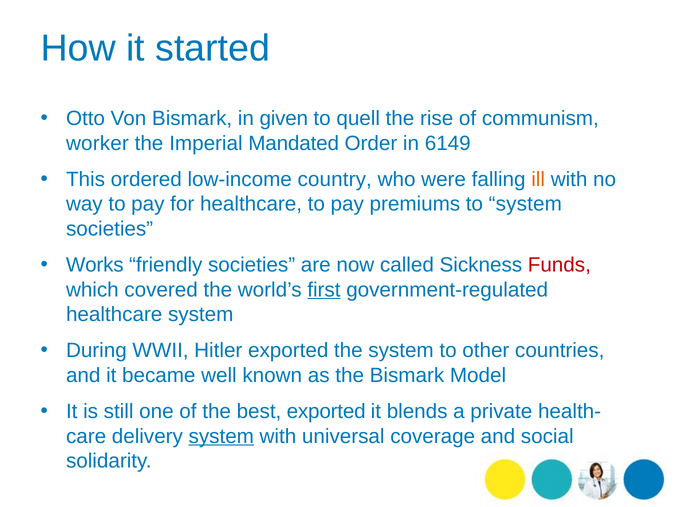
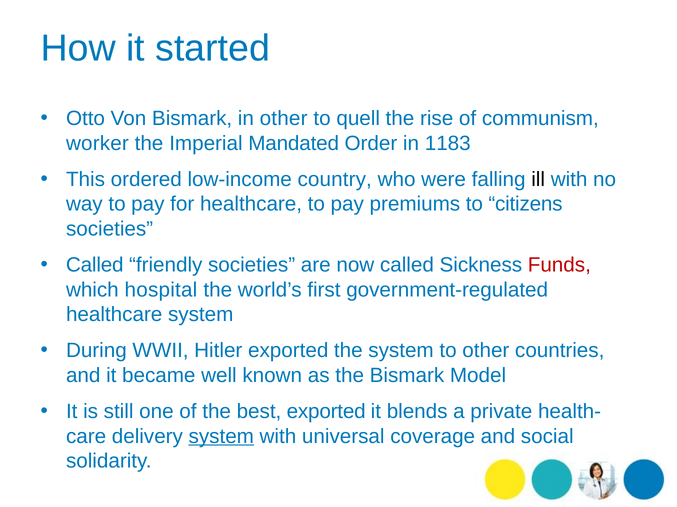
in given: given -> other
6149: 6149 -> 1183
ill colour: orange -> black
to system: system -> citizens
Works at (95, 265): Works -> Called
covered: covered -> hospital
first underline: present -> none
